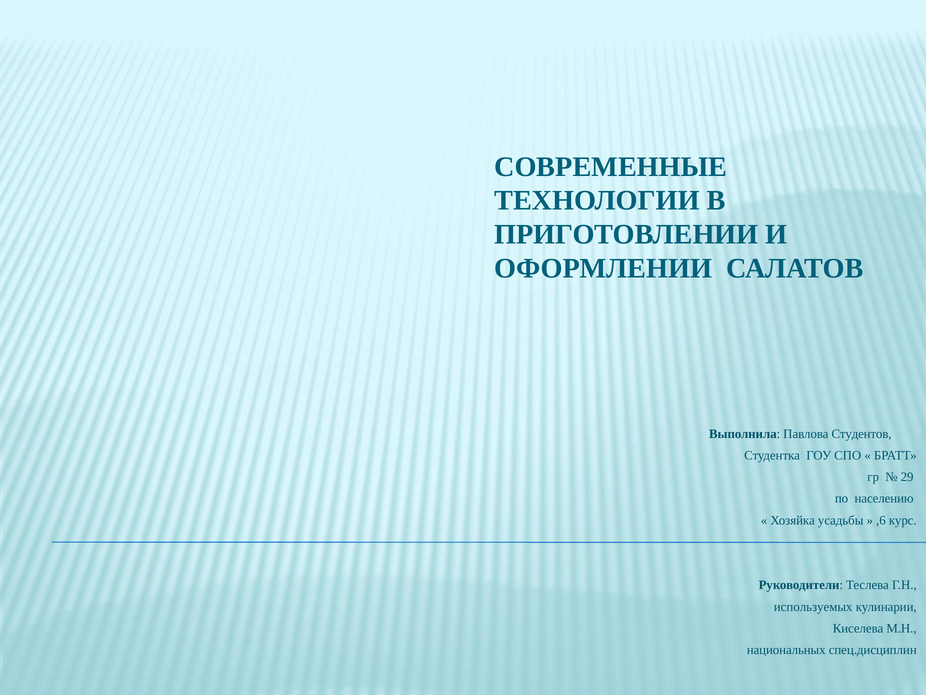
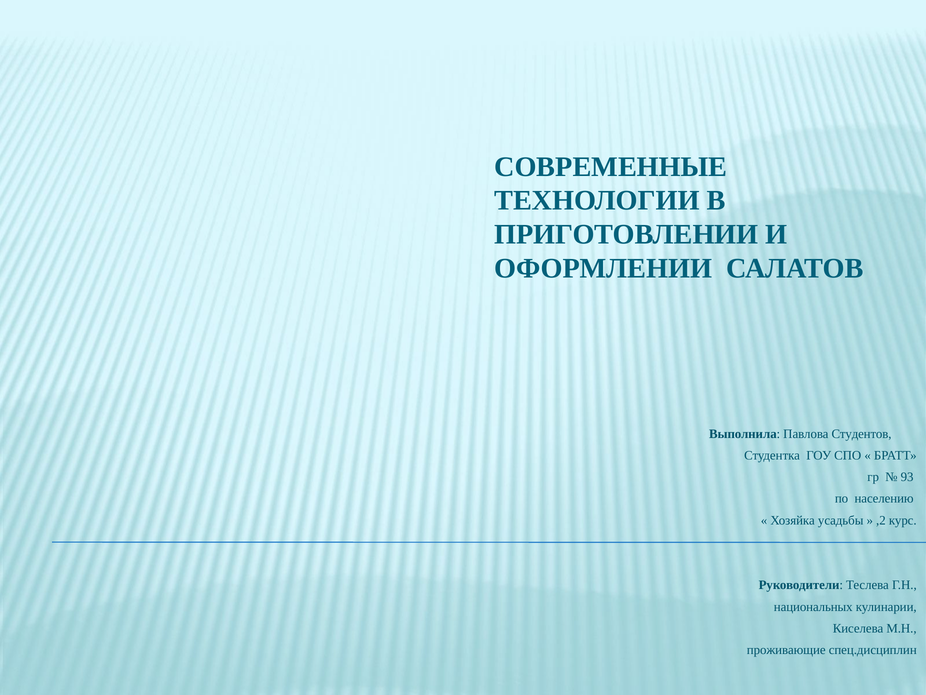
29: 29 -> 93
,6: ,6 -> ,2
используемых: используемых -> национальных
национальных: национальных -> проживающие
